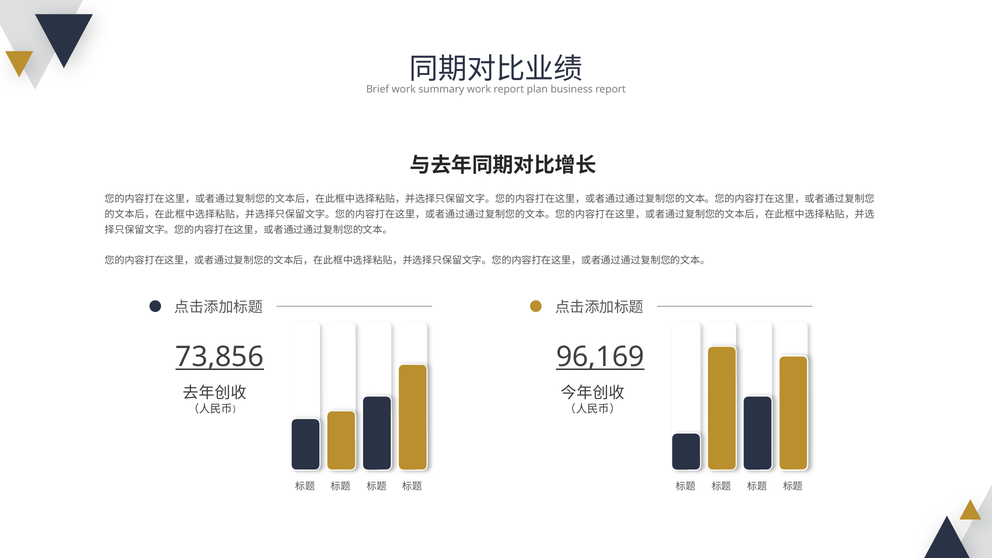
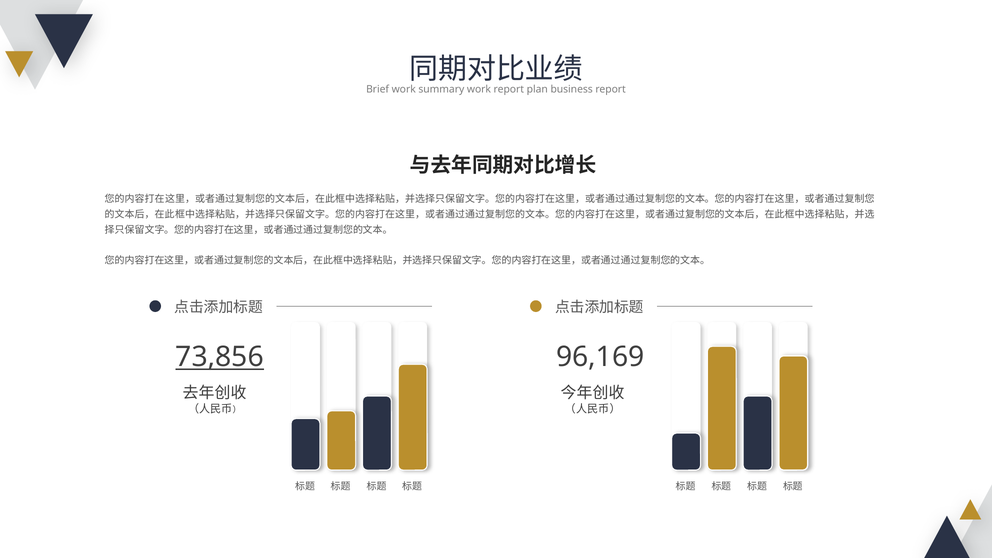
96,169 underline: present -> none
